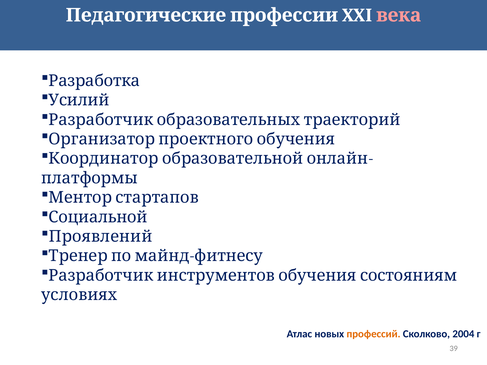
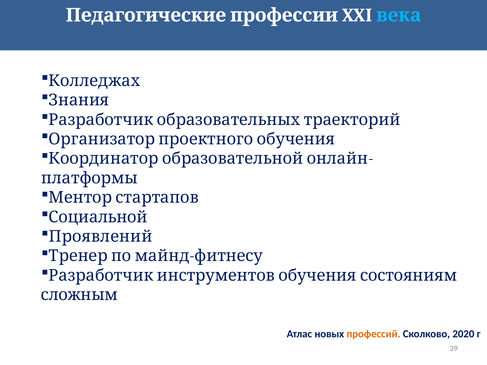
века colour: pink -> light blue
Разработка: Разработка -> Колледжах
Усилий: Усилий -> Знания
условиях: условиях -> сложным
2004: 2004 -> 2020
